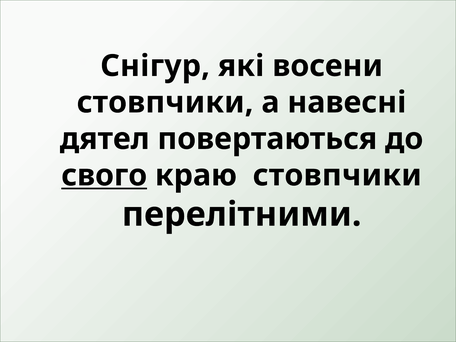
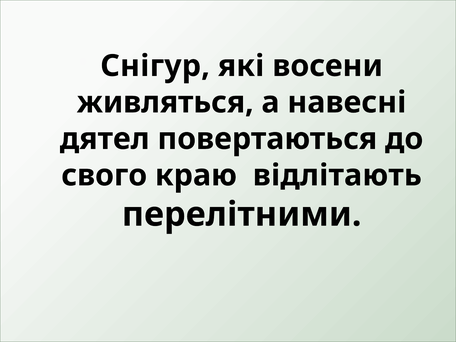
стовпчики at (165, 102): стовпчики -> живляться
свого underline: present -> none
краю стовпчики: стовпчики -> відлітають
